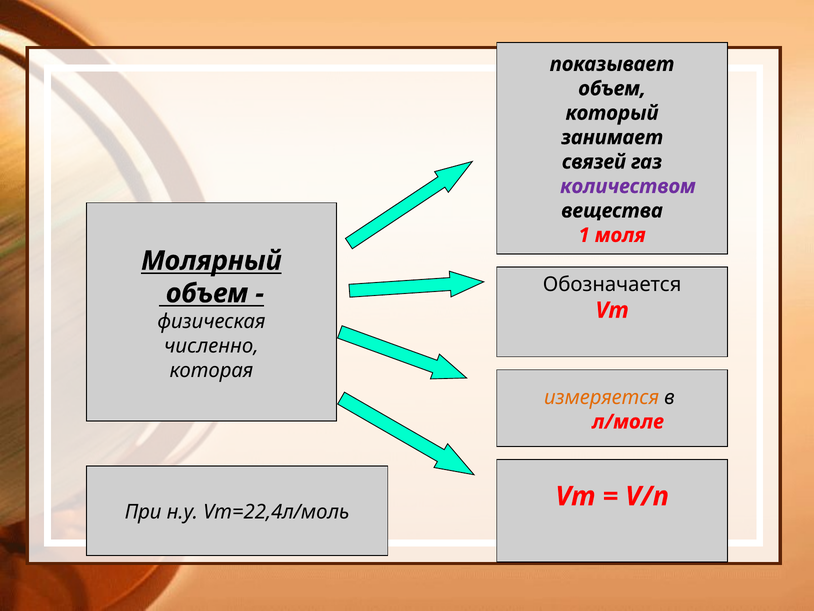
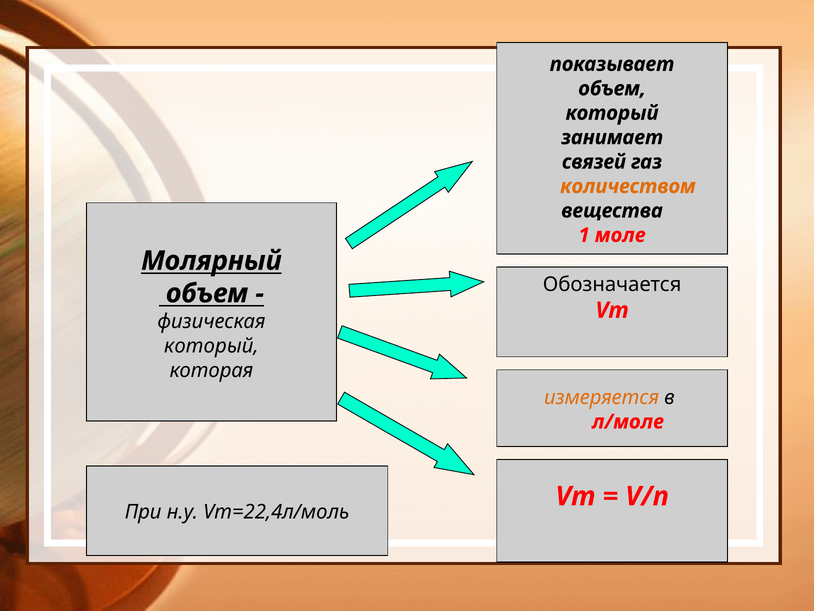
количеством colour: purple -> orange
моля: моля -> моле
численно at (211, 346): численно -> который
